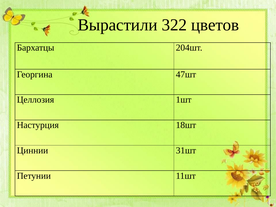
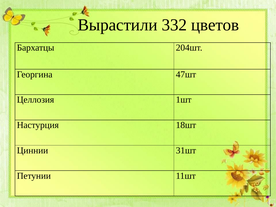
322: 322 -> 332
